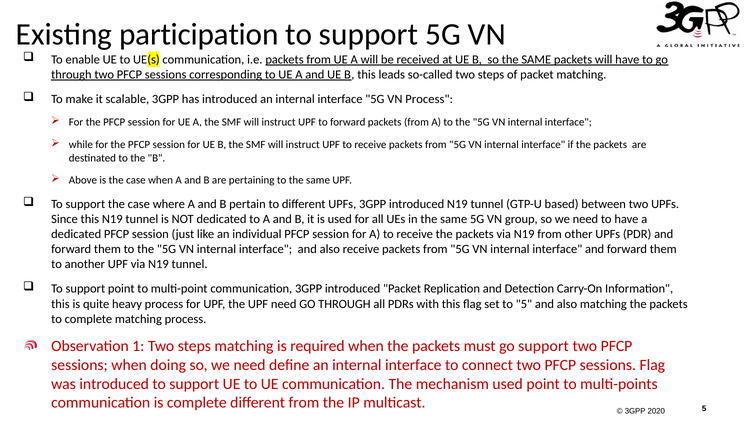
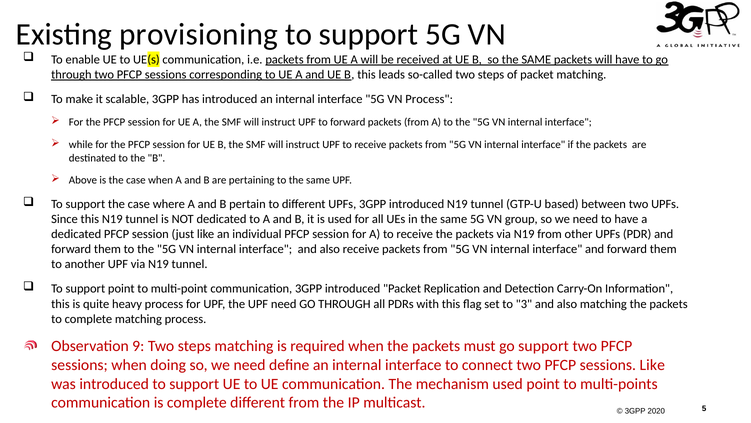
participation: participation -> provisioning
to 5: 5 -> 3
1: 1 -> 9
sessions Flag: Flag -> Like
